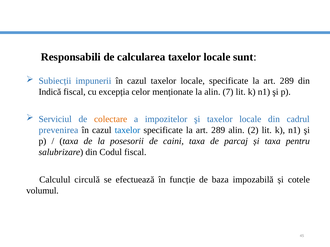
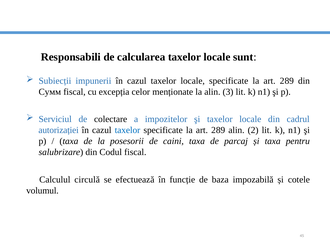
Indică: Indică -> Сумм
7: 7 -> 3
colectare colour: orange -> black
prevenirea: prevenirea -> autorizației
